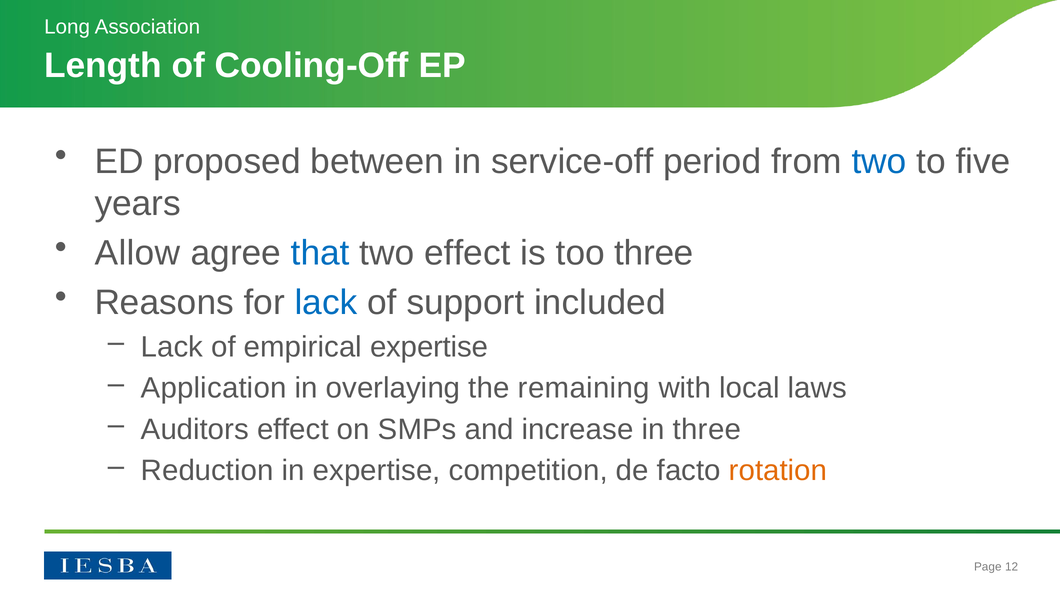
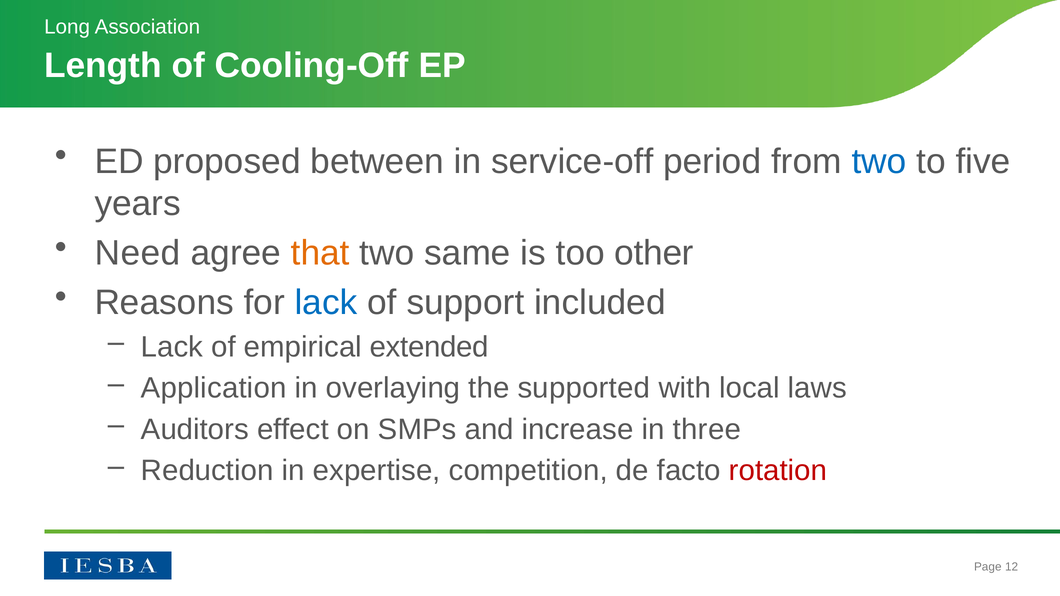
Allow: Allow -> Need
that colour: blue -> orange
two effect: effect -> same
too three: three -> other
empirical expertise: expertise -> extended
remaining: remaining -> supported
rotation colour: orange -> red
